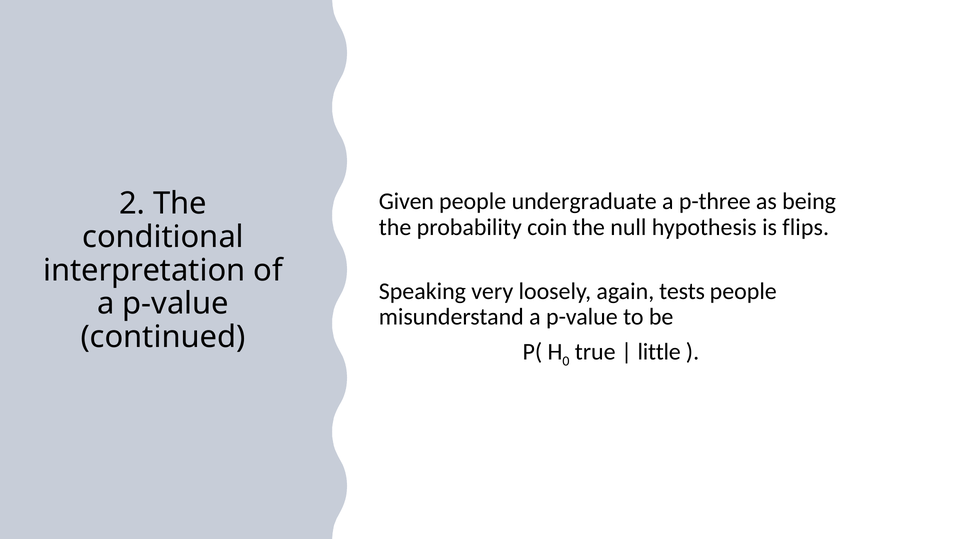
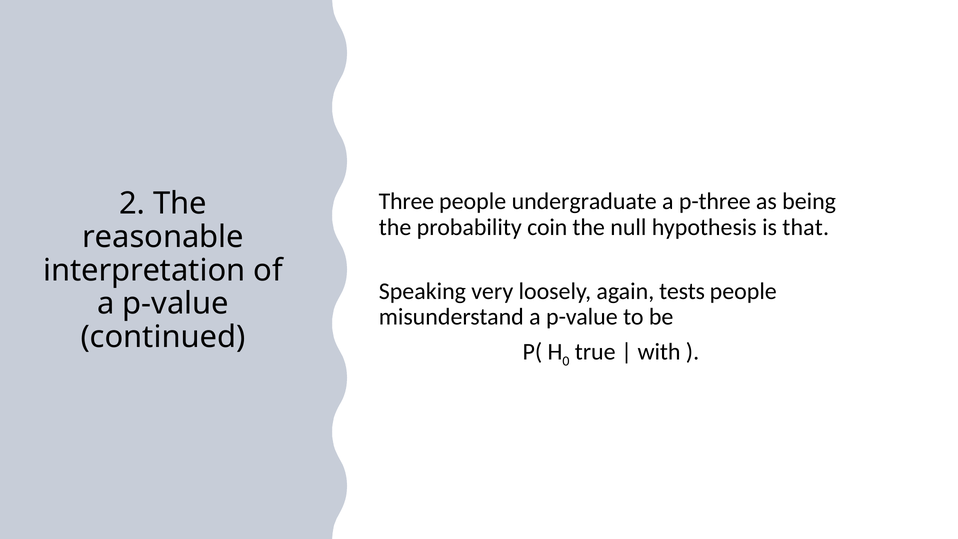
Given: Given -> Three
flips: flips -> that
conditional: conditional -> reasonable
little: little -> with
